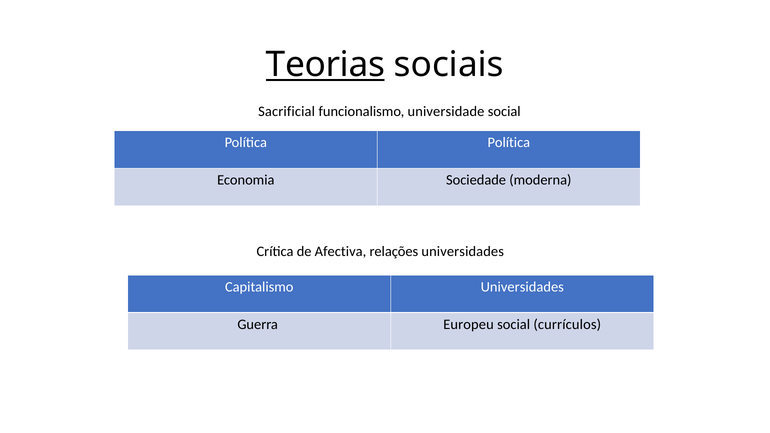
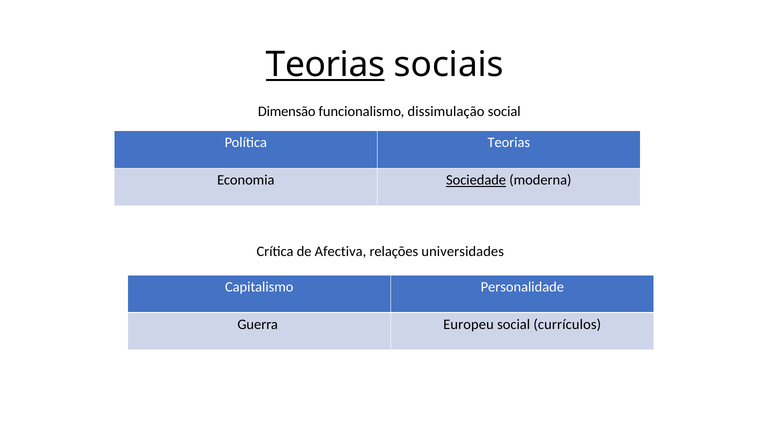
Sacrificial: Sacrificial -> Dimensão
universidade: universidade -> dissimulação
Política Política: Política -> Teorias
Sociedade underline: none -> present
Capitalismo Universidades: Universidades -> Personalidade
